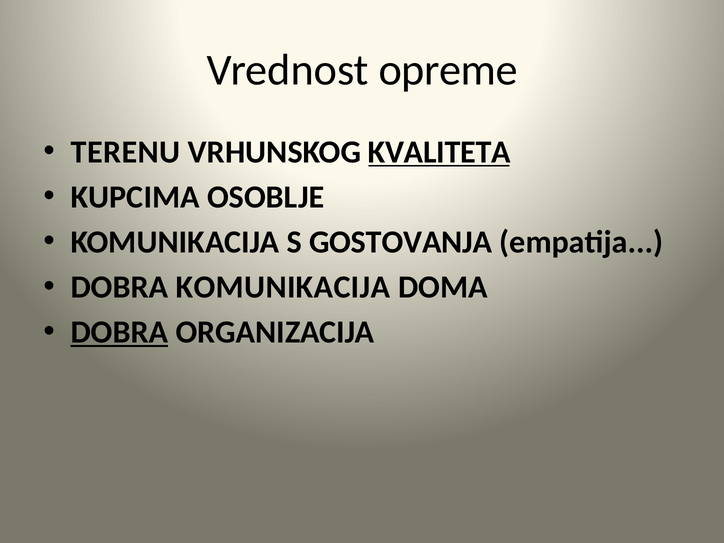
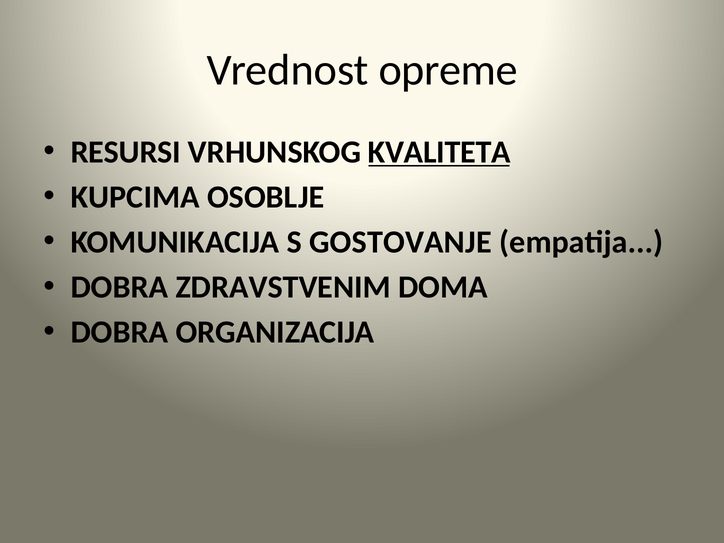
TERENU: TERENU -> RESURSI
GOSTOVANJA: GOSTOVANJA -> GOSTOVANJE
DOBRA KOMUNIKACIJA: KOMUNIKACIJA -> ZDRAVSTVENIM
DOBRA at (119, 332) underline: present -> none
